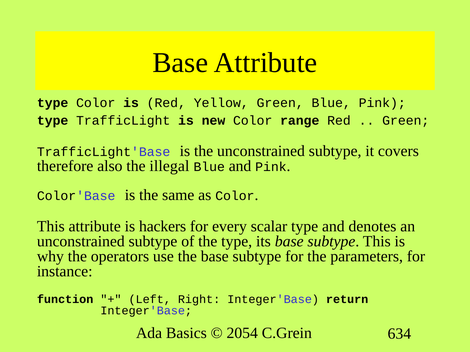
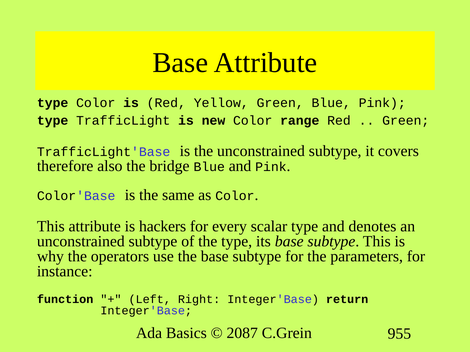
illegal: illegal -> bridge
2054: 2054 -> 2087
634: 634 -> 955
